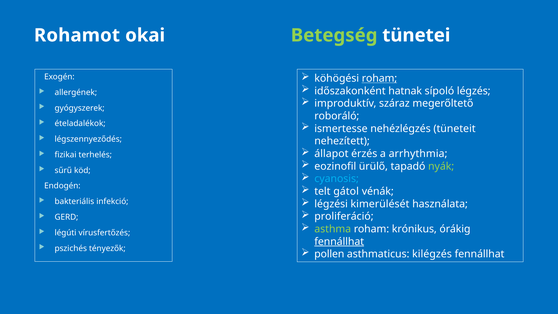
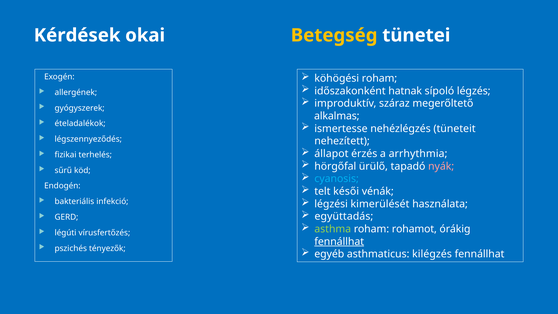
Rohamot: Rohamot -> Kérdések
Betegség colour: light green -> yellow
roham at (379, 78) underline: present -> none
roboráló: roboráló -> alkalmas
eozinofil: eozinofil -> hörgőfal
nyák colour: light green -> pink
gátol: gátol -> késői
proliferáció: proliferáció -> együttadás
krónikus: krónikus -> rohamot
pollen: pollen -> egyéb
